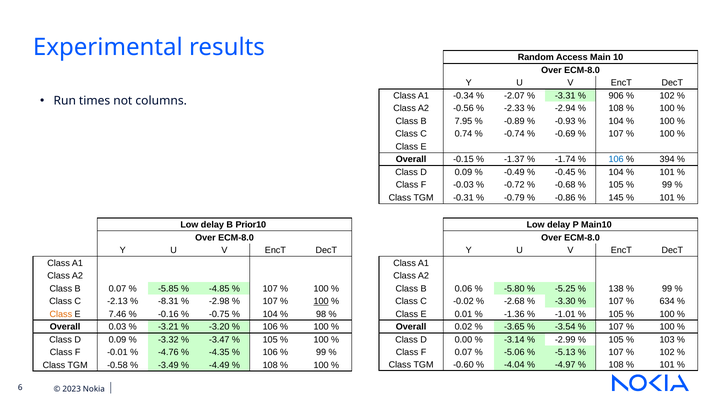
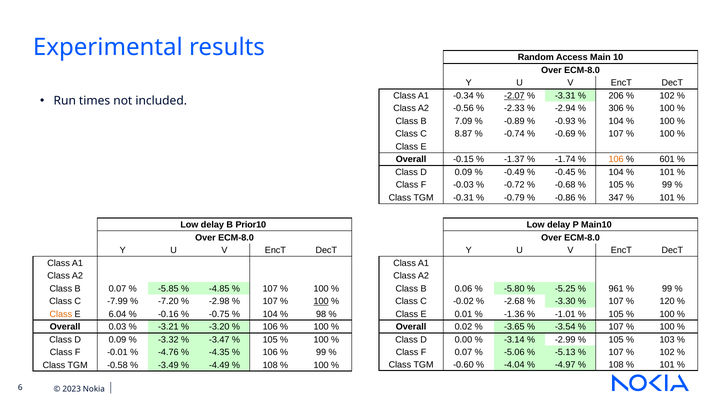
-2.07 underline: none -> present
906: 906 -> 206
columns: columns -> included
108 at (616, 109): 108 -> 306
7.95: 7.95 -> 7.09
0.74: 0.74 -> 8.87
106 at (616, 160) colour: blue -> orange
394: 394 -> 601
145: 145 -> 347
138: 138 -> 961
-2.13: -2.13 -> -7.99
-8.31: -8.31 -> -7.20
634: 634 -> 120
7.46: 7.46 -> 6.04
